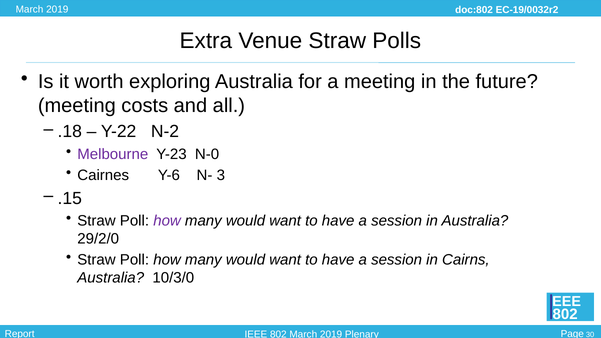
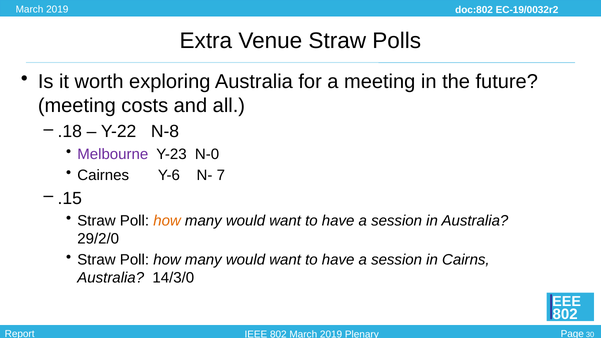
N-2: N-2 -> N-8
3: 3 -> 7
how at (167, 221) colour: purple -> orange
10/3/0: 10/3/0 -> 14/3/0
